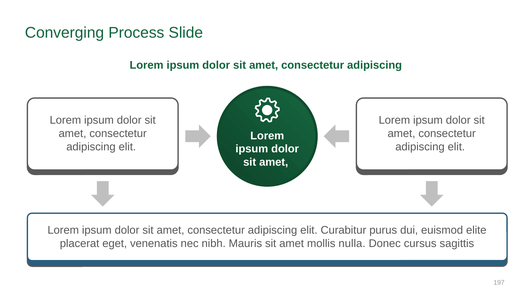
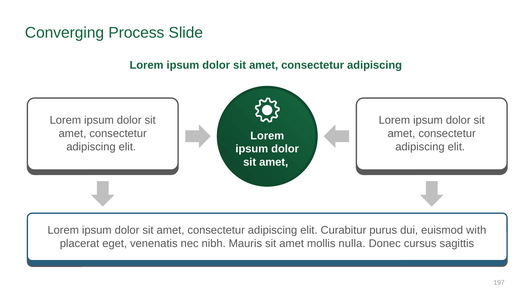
elite: elite -> with
